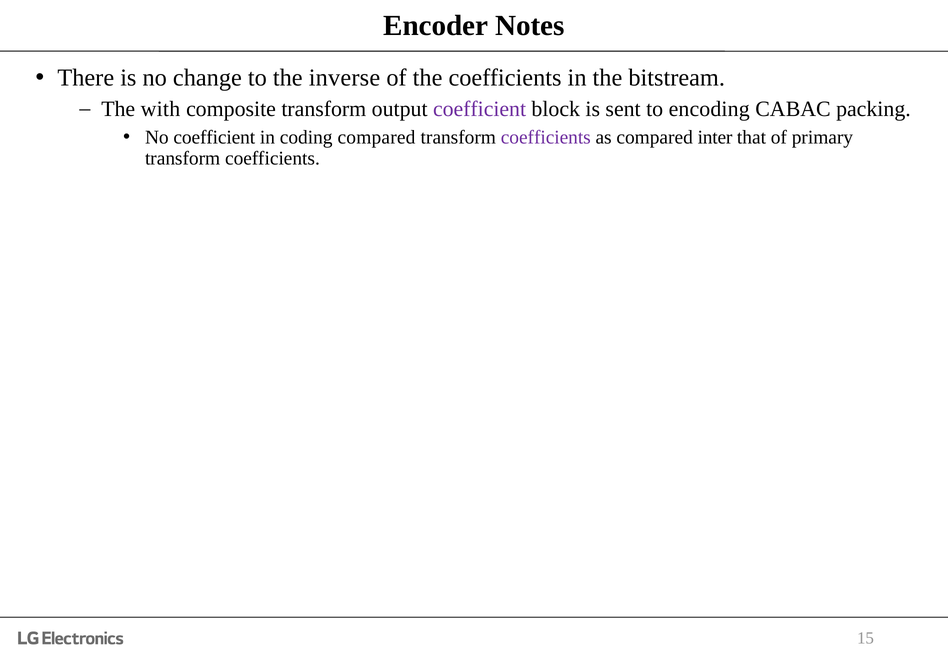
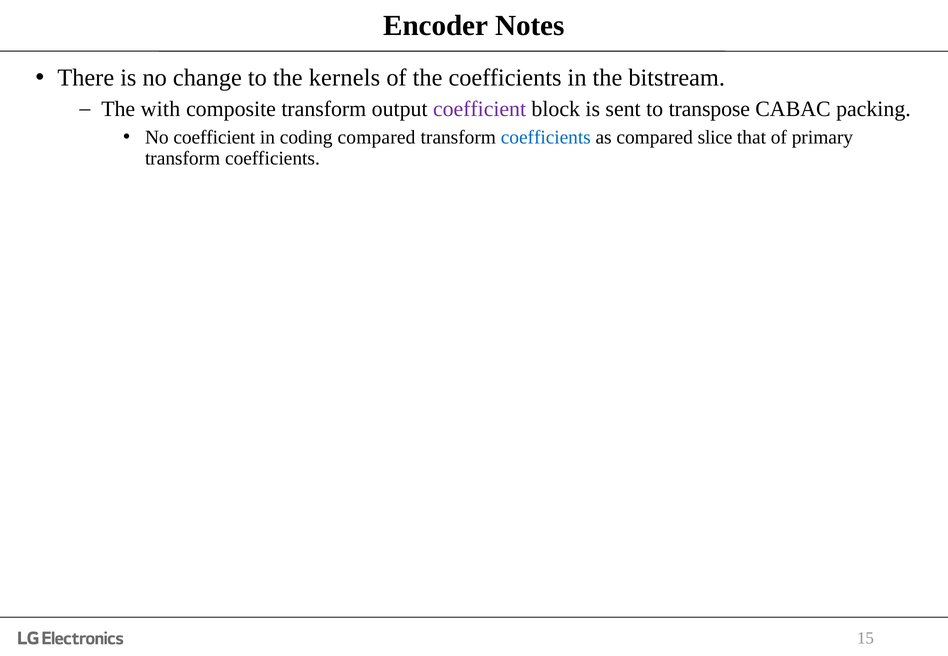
inverse: inverse -> kernels
encoding: encoding -> transpose
coefficients at (546, 137) colour: purple -> blue
inter: inter -> slice
